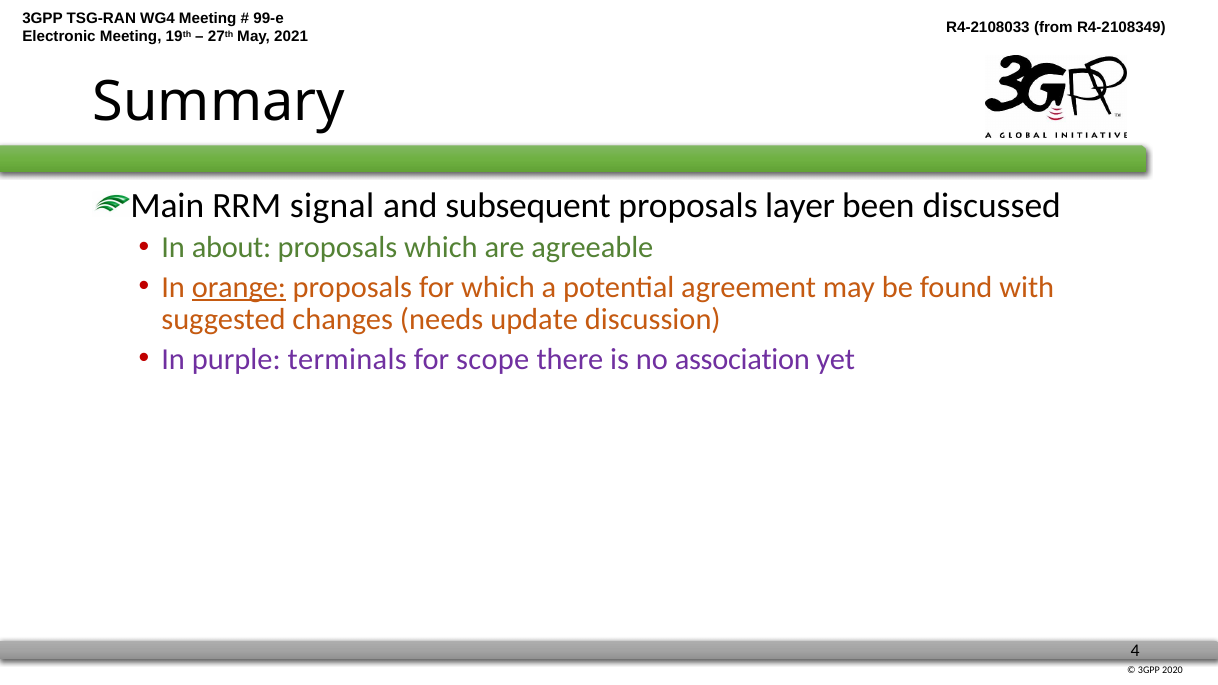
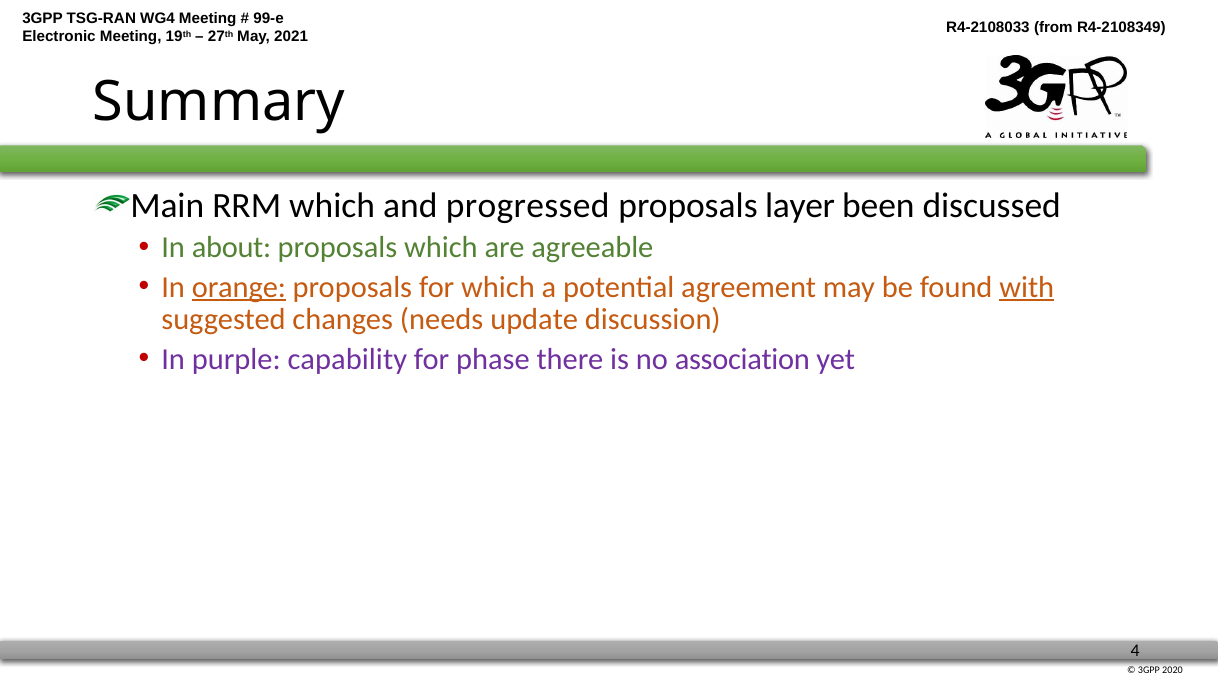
RRM signal: signal -> which
subsequent: subsequent -> progressed
with underline: none -> present
terminals: terminals -> capability
scope: scope -> phase
